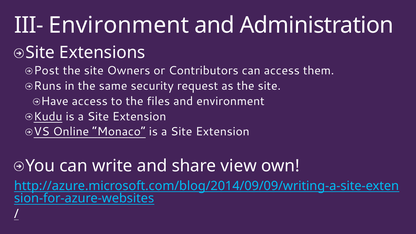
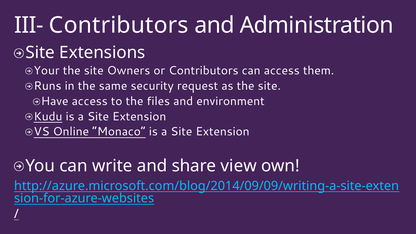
III- Environment: Environment -> Contributors
Post: Post -> Your
